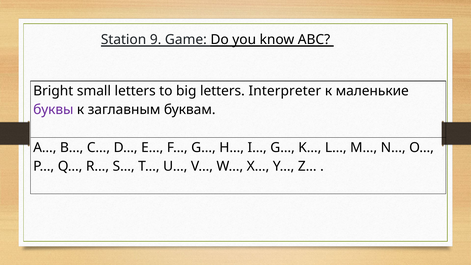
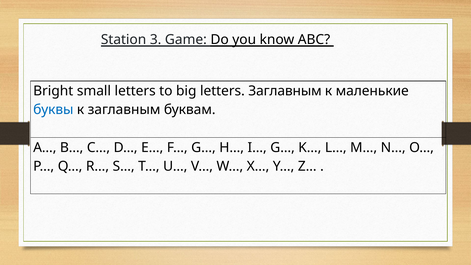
9: 9 -> 3
letters Interpreter: Interpreter -> Заглавным
буквы colour: purple -> blue
